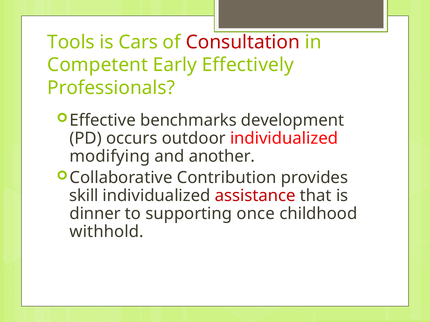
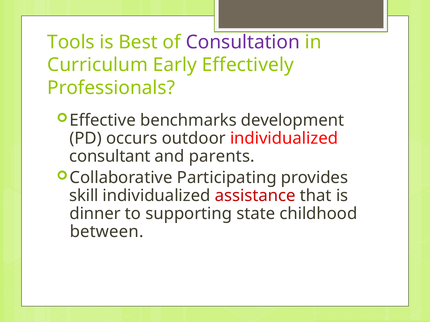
Cars: Cars -> Best
Consultation colour: red -> purple
Competent: Competent -> Curriculum
modifying: modifying -> consultant
another: another -> parents
Contribution: Contribution -> Participating
once: once -> state
withhold: withhold -> between
